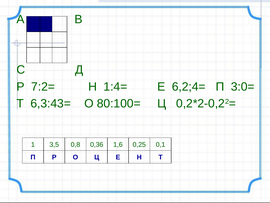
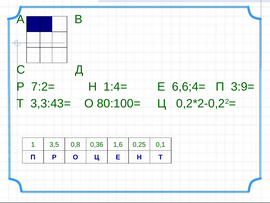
6,2;4=: 6,2;4= -> 6,6;4=
3:0=: 3:0= -> 3:9=
6,3:43=: 6,3:43= -> 3,3:43=
